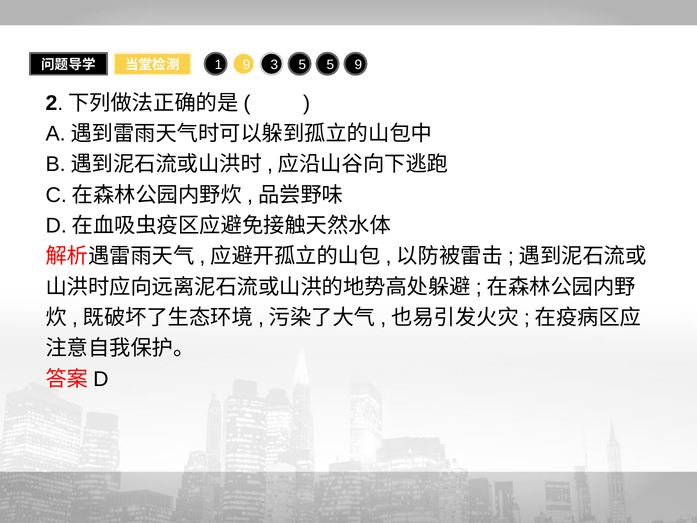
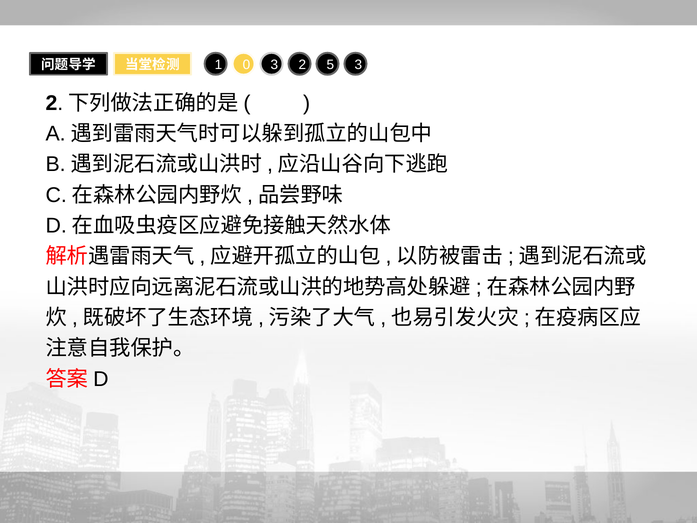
1 9: 9 -> 0
3 5: 5 -> 2
5 9: 9 -> 3
